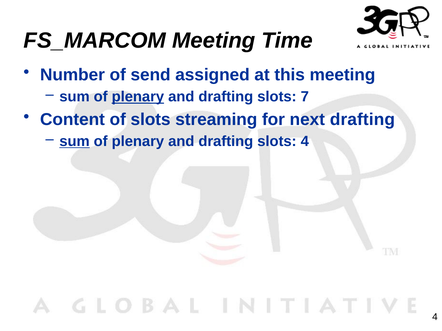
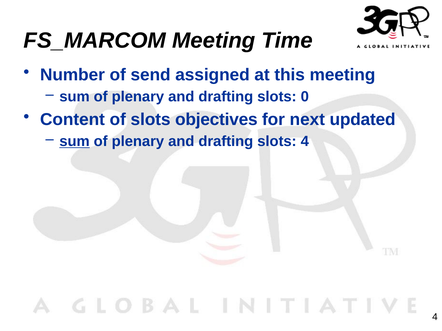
plenary at (138, 97) underline: present -> none
7: 7 -> 0
streaming: streaming -> objectives
next drafting: drafting -> updated
